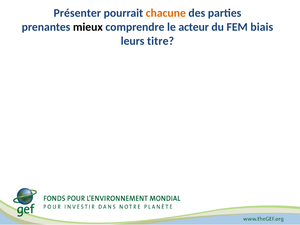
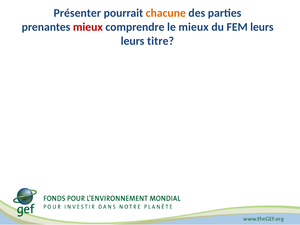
mieux at (88, 27) colour: black -> red
le acteur: acteur -> mieux
FEM biais: biais -> leurs
